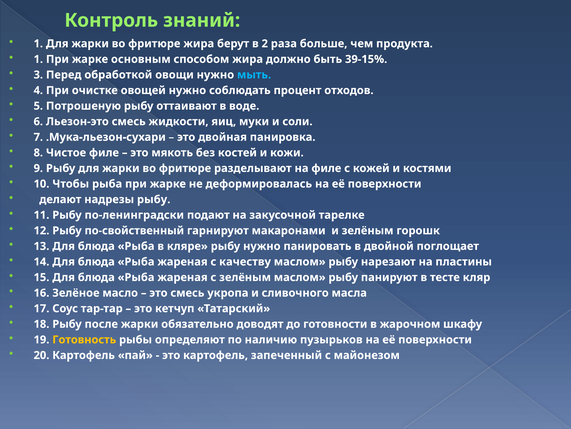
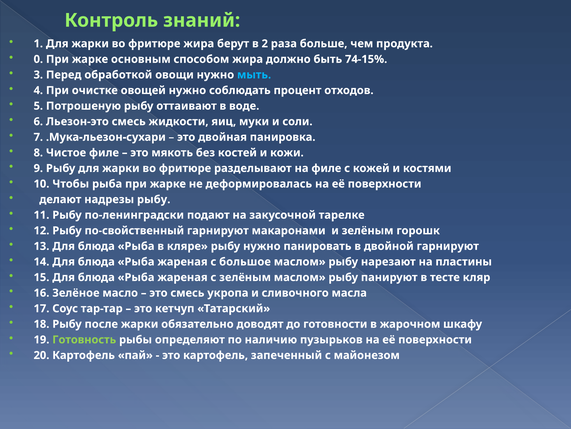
1 at (38, 59): 1 -> 0
39-15%: 39-15% -> 74-15%
двойной поглощает: поглощает -> гарнируют
качеству: качеству -> большое
Готовность colour: yellow -> light green
